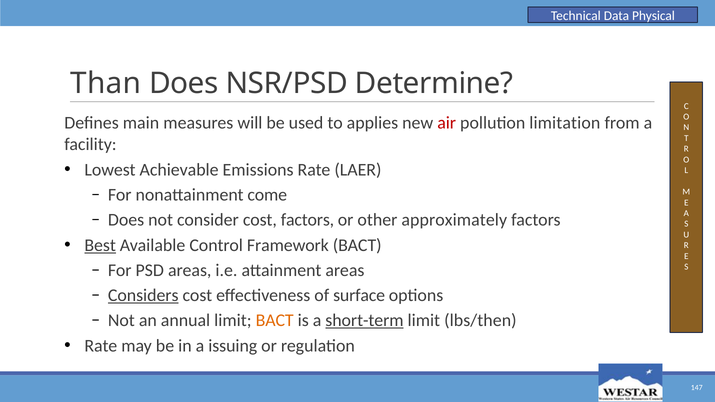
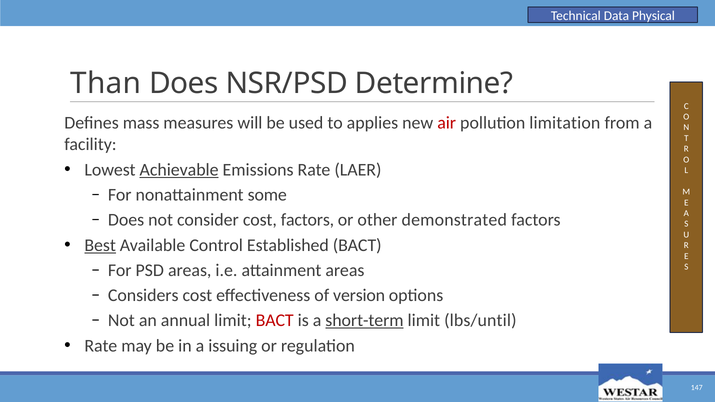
main: main -> mass
Achievable underline: none -> present
come: come -> some
approximately: approximately -> demonstrated
Framework: Framework -> Established
Considers underline: present -> none
surface: surface -> version
BACT at (275, 320) colour: orange -> red
lbs/then: lbs/then -> lbs/until
